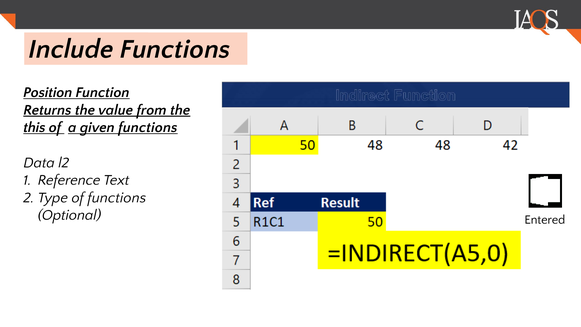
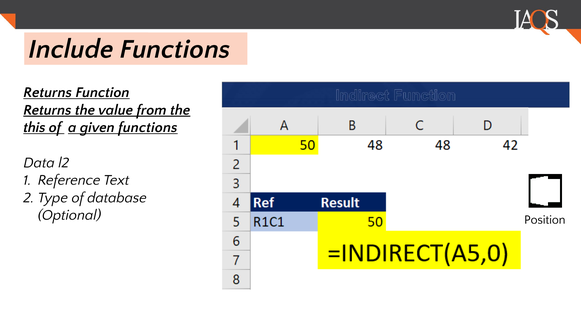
Position at (48, 92): Position -> Returns
of functions: functions -> database
Entered: Entered -> Position
